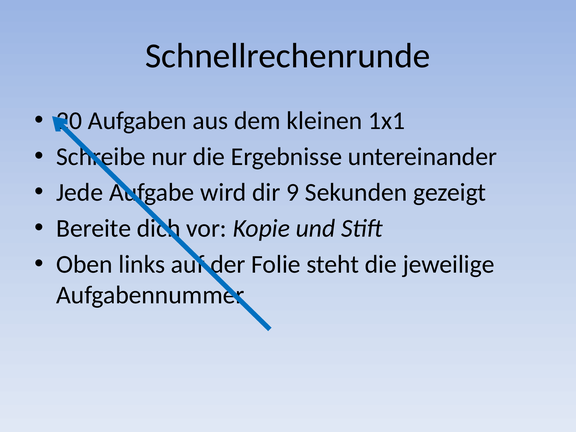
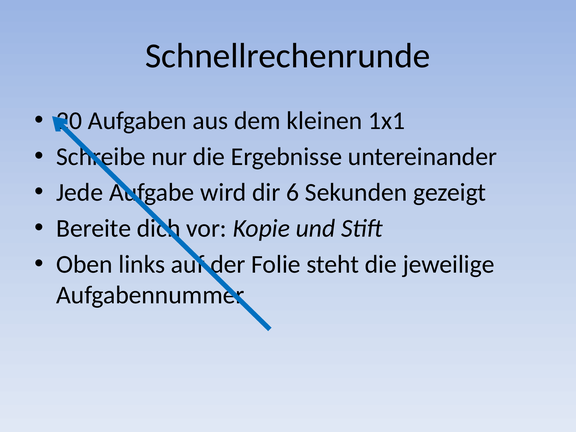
9: 9 -> 6
